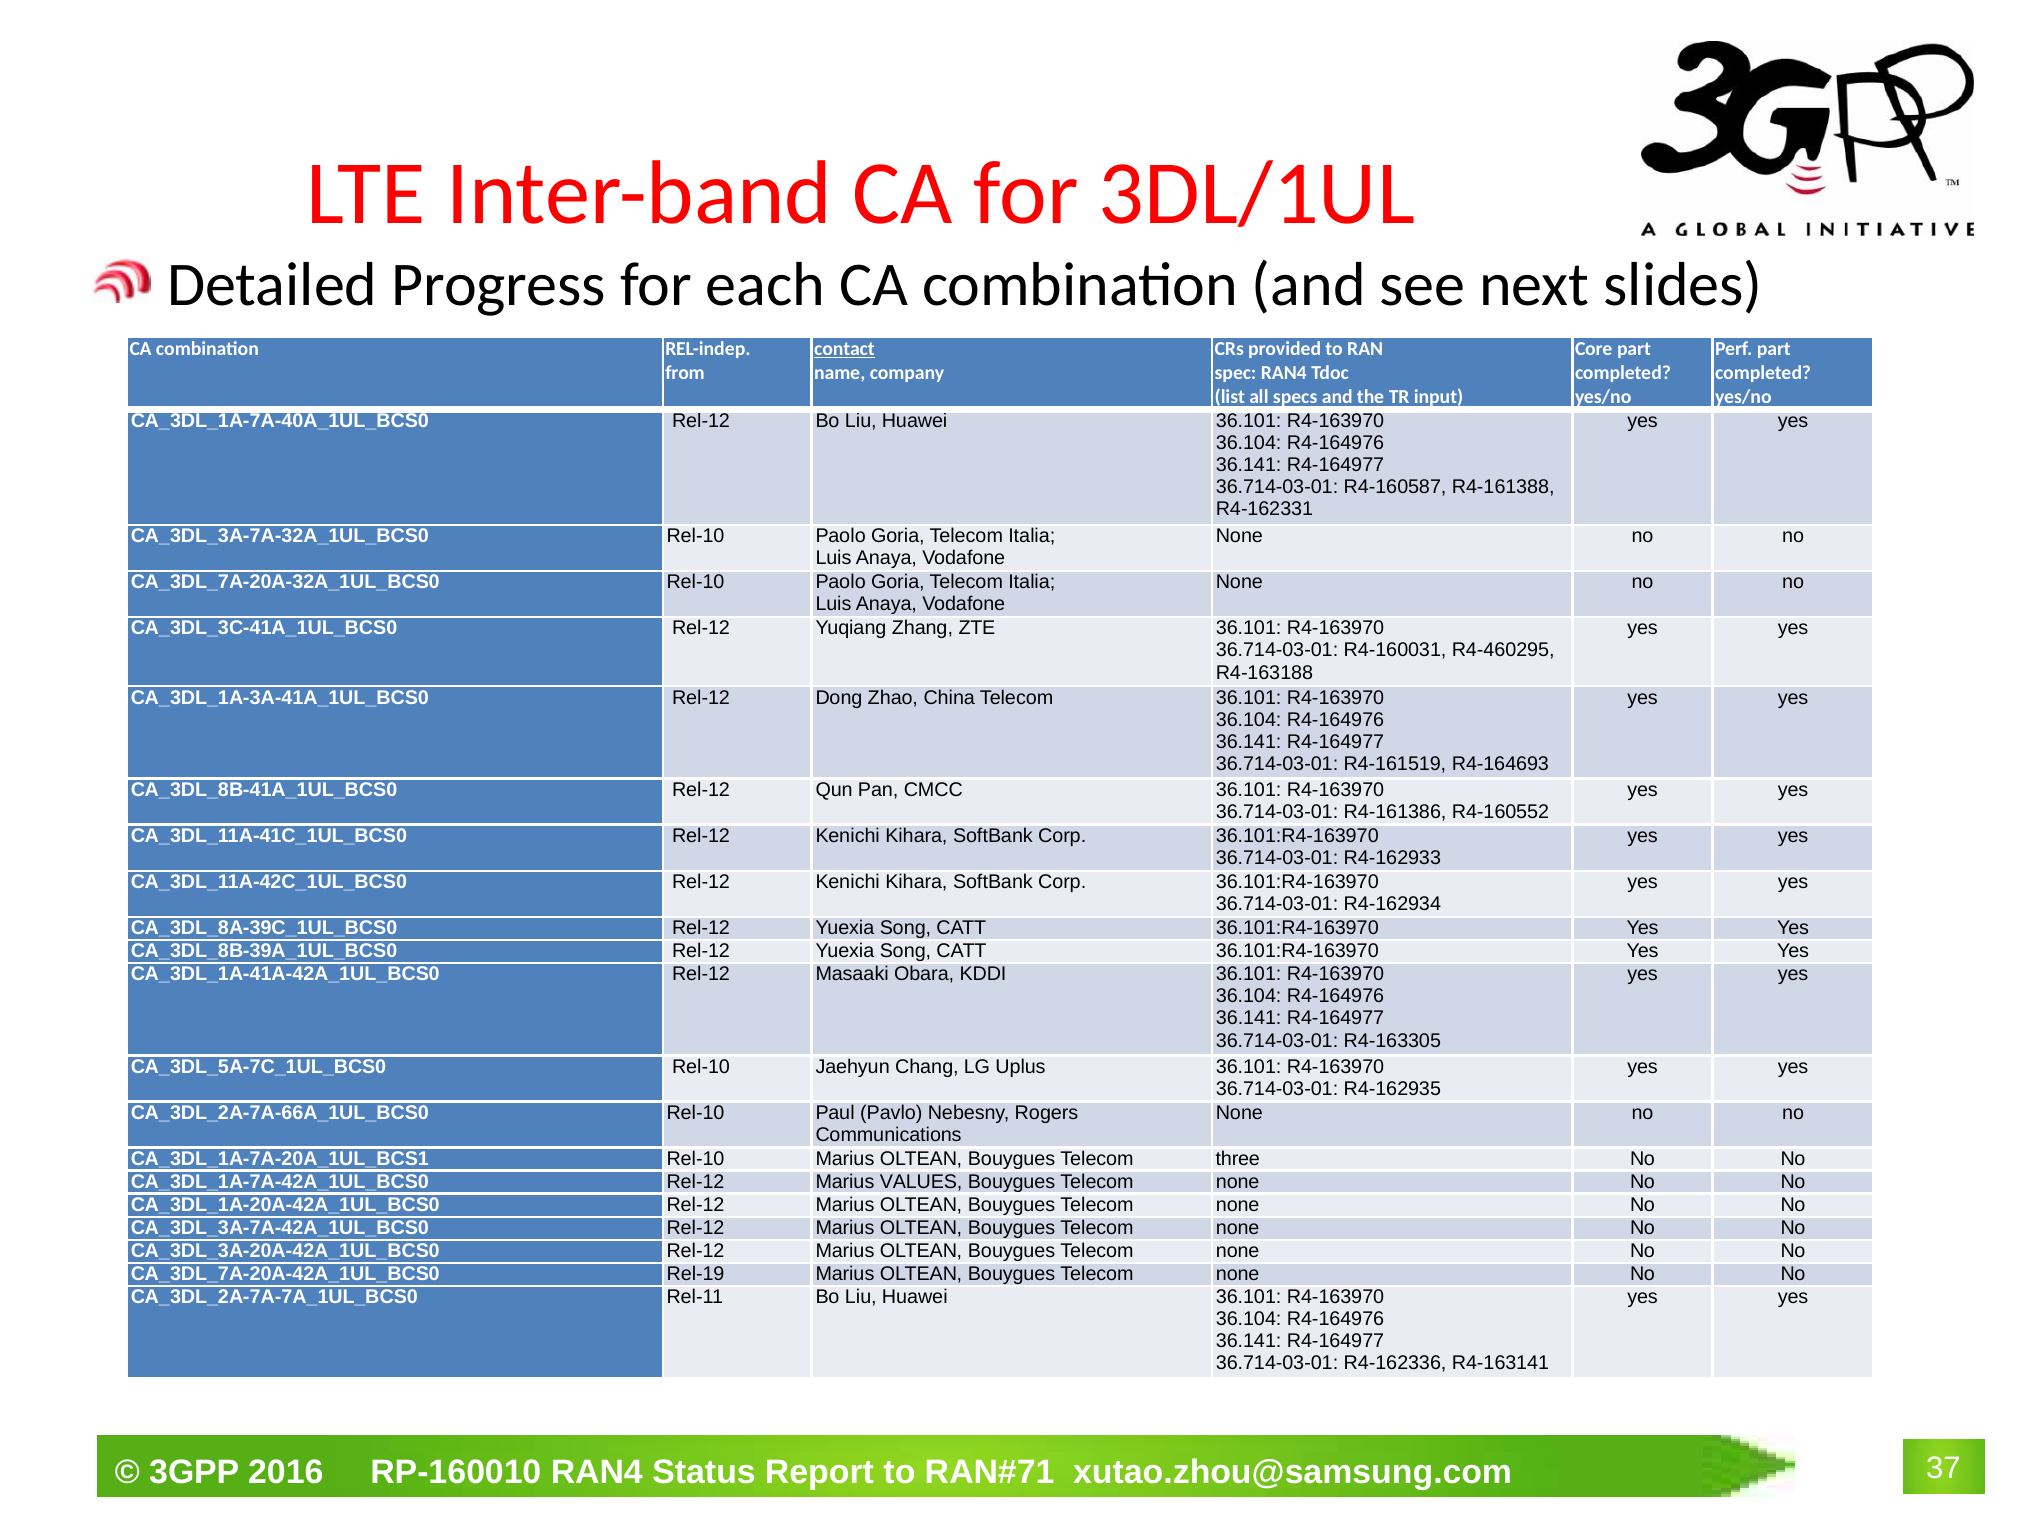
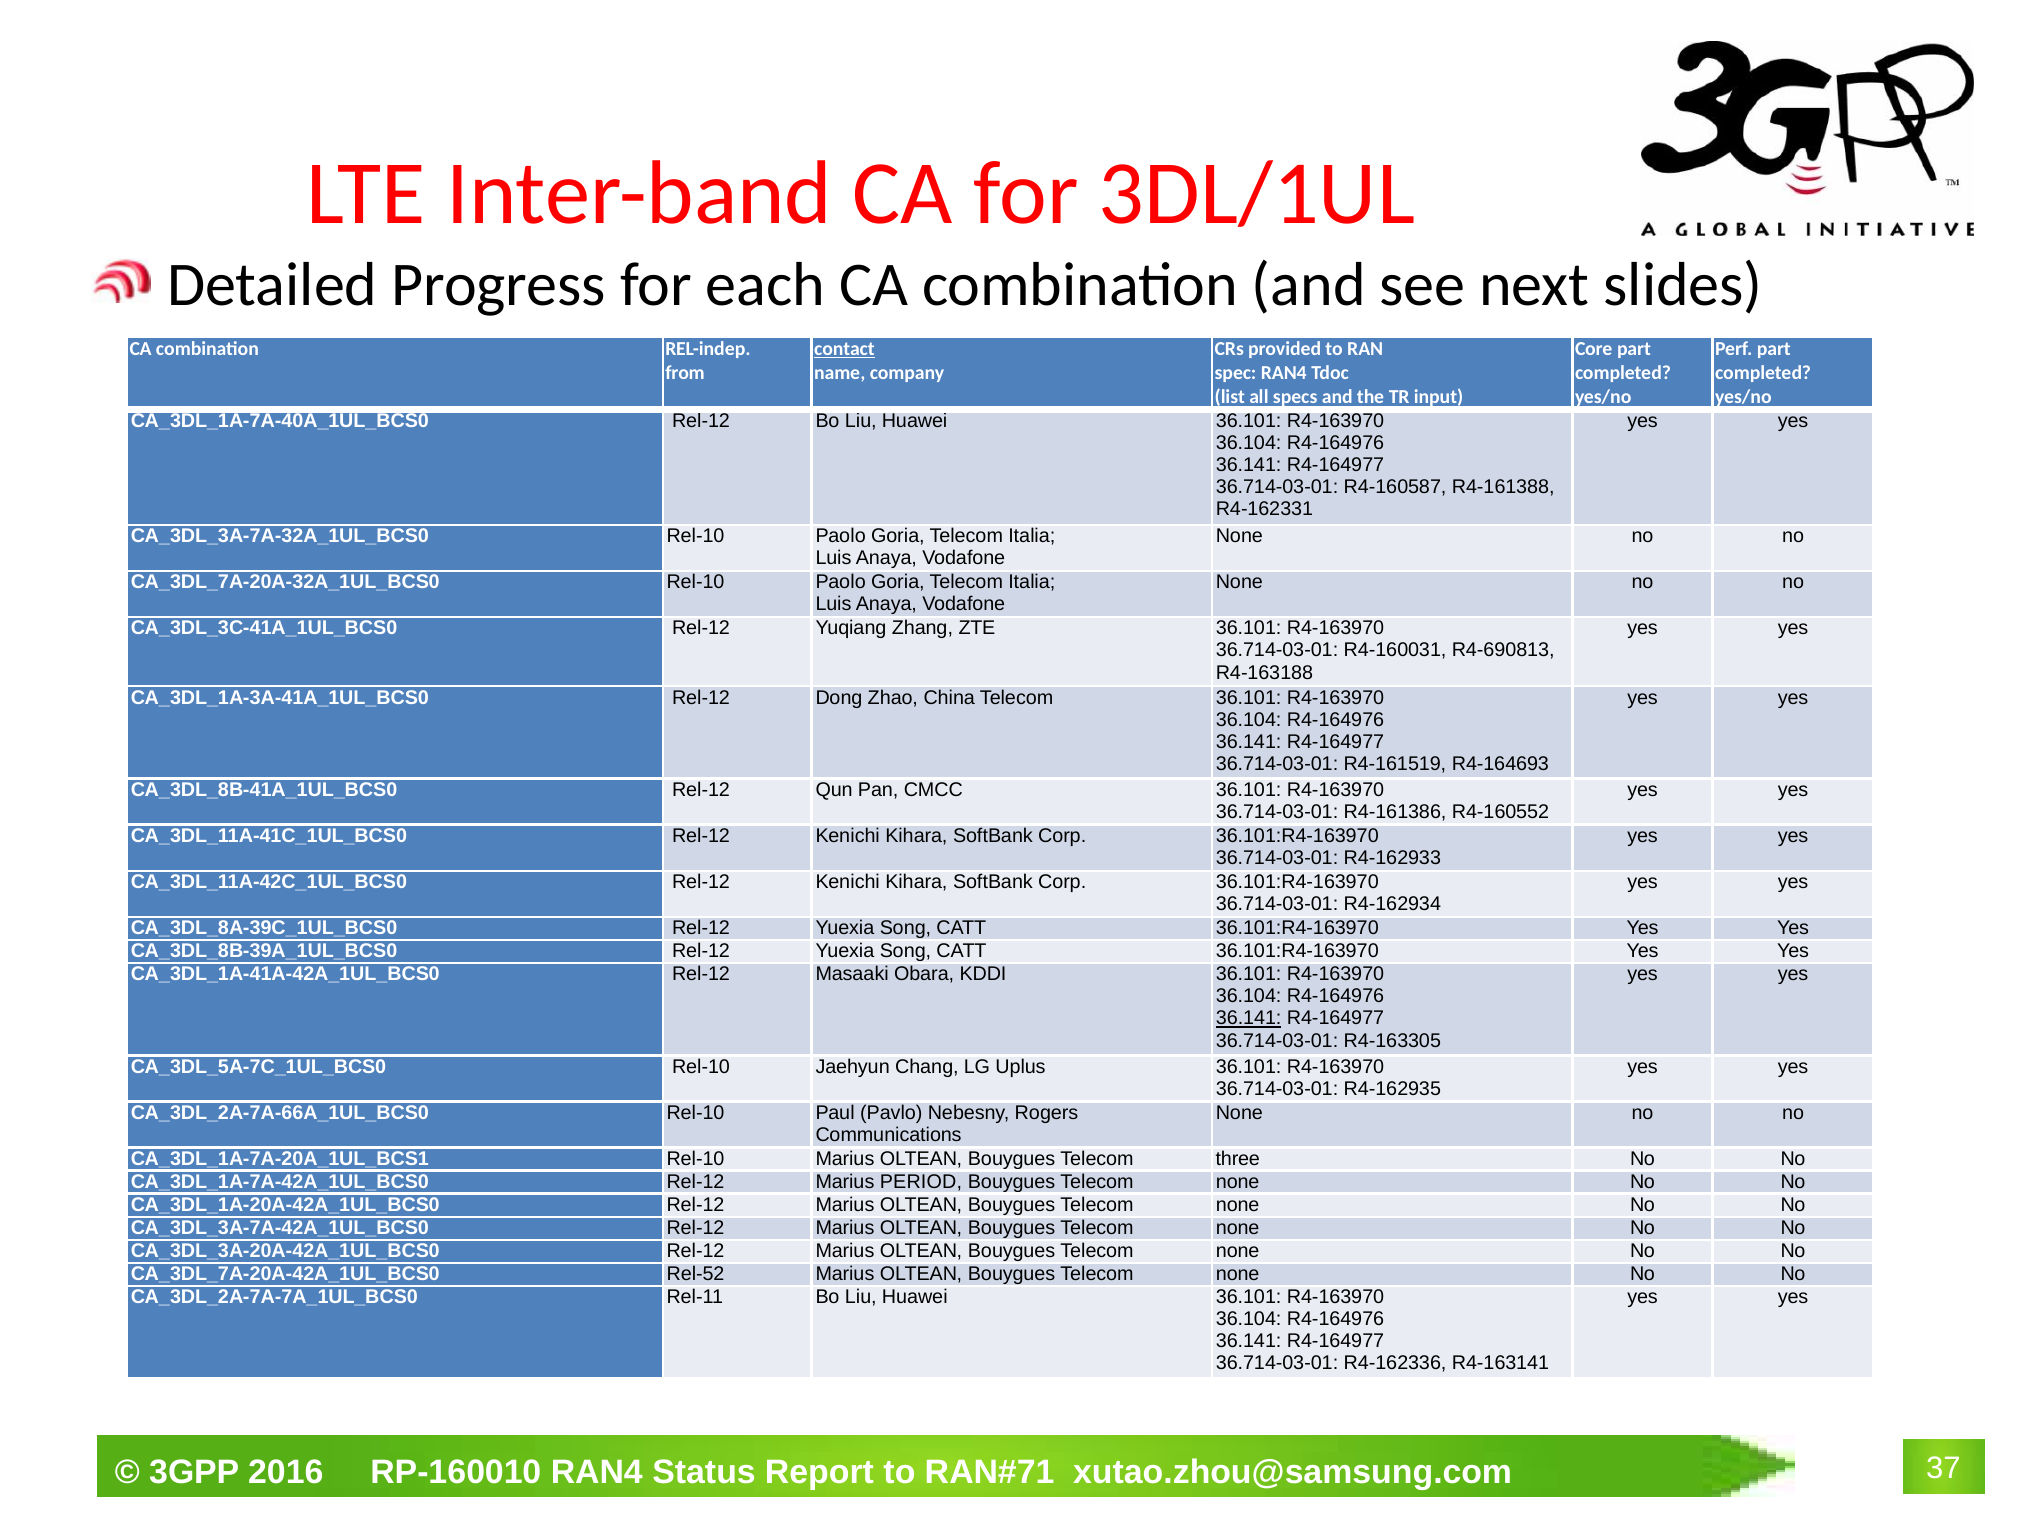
R4-460295: R4-460295 -> R4-690813
36.141 at (1249, 1018) underline: none -> present
VALUES: VALUES -> PERIOD
Rel-19: Rel-19 -> Rel-52
